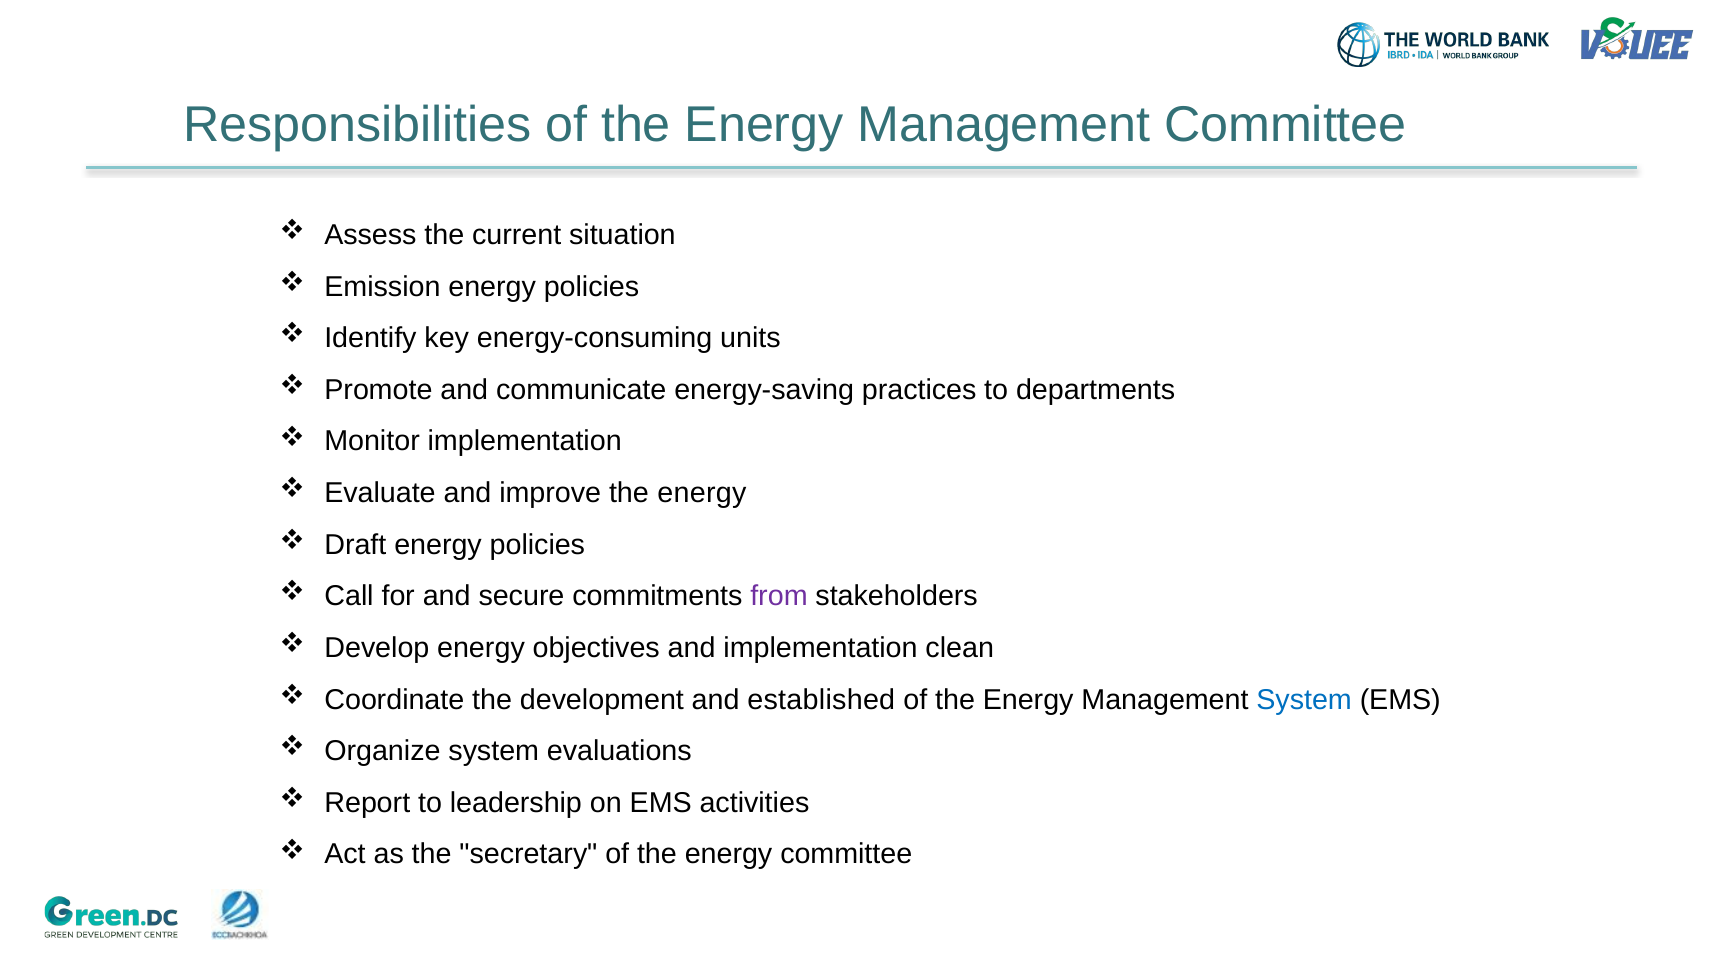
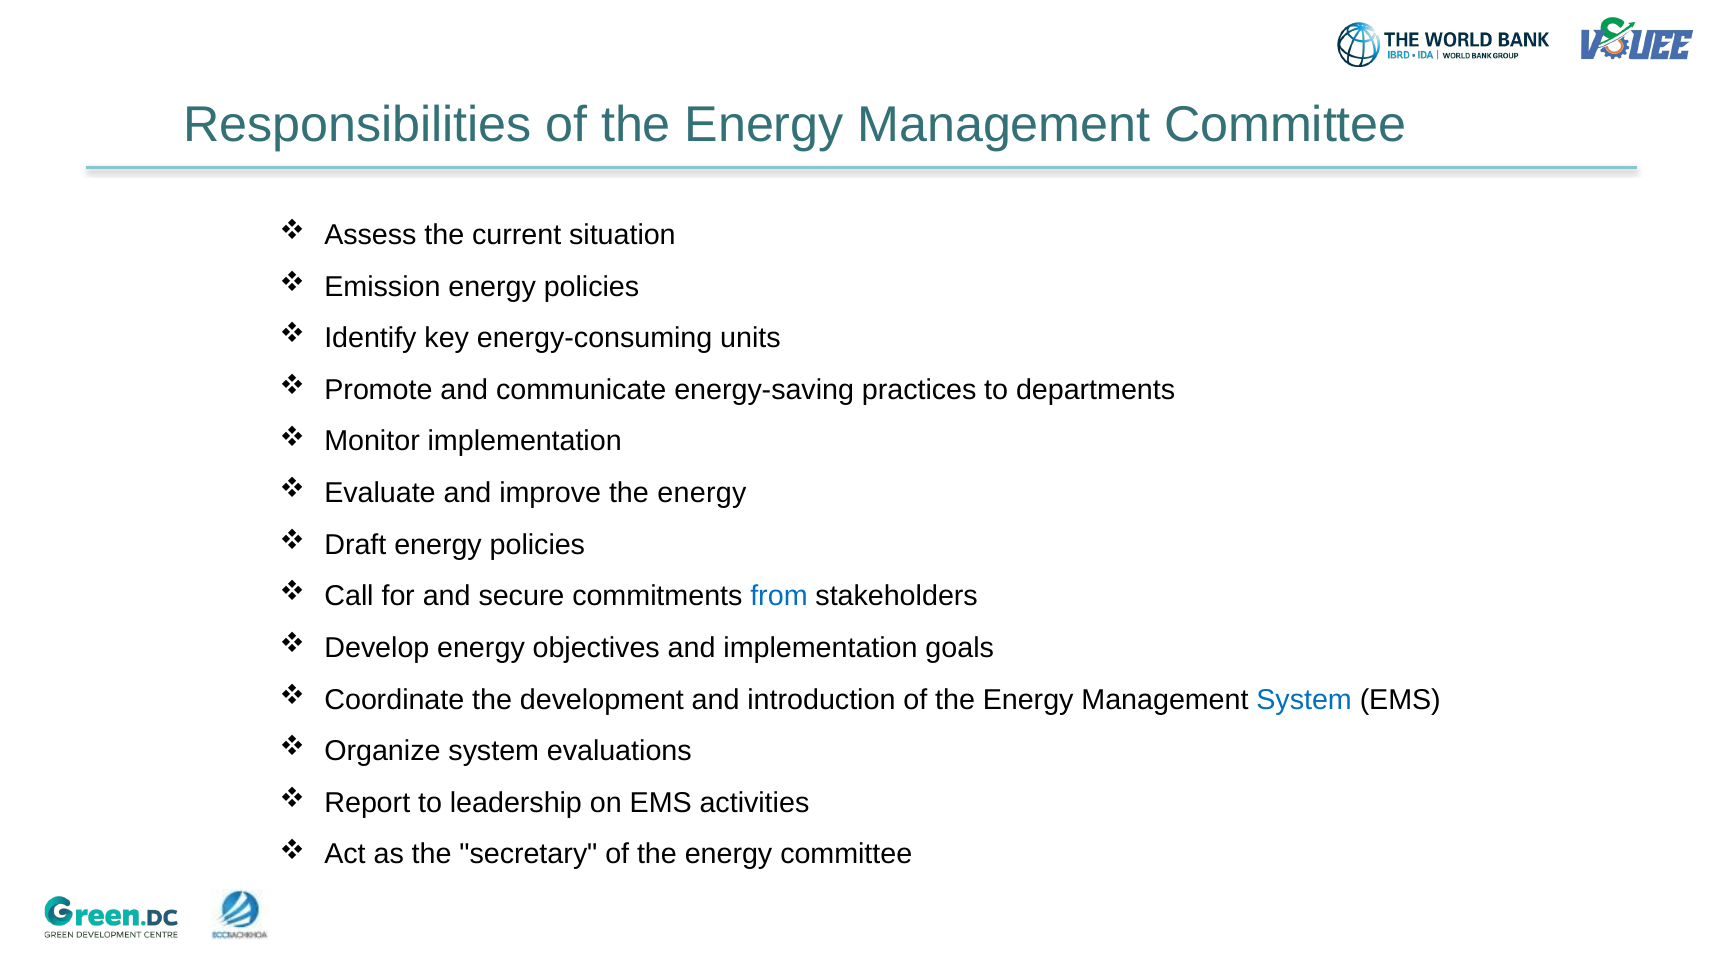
from colour: purple -> blue
clean: clean -> goals
established: established -> introduction
